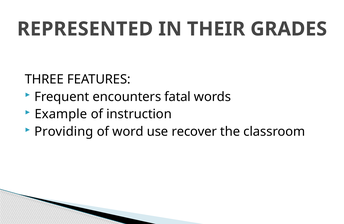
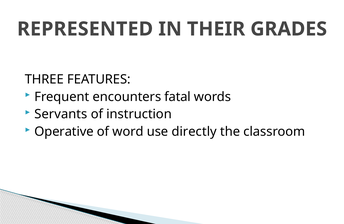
Example: Example -> Servants
Providing: Providing -> Operative
recover: recover -> directly
